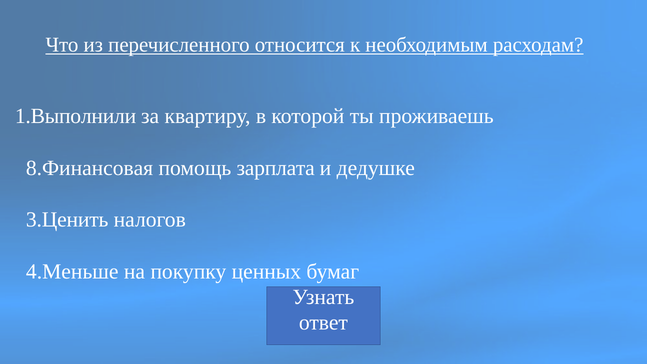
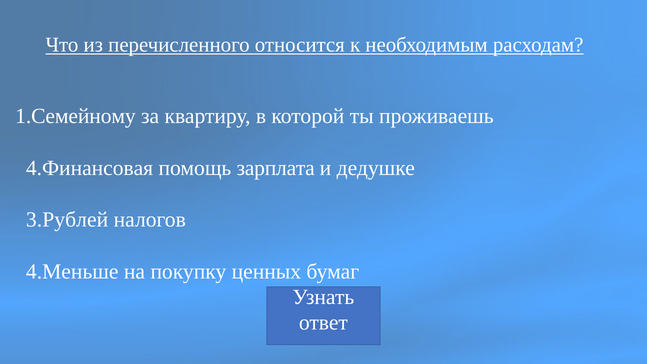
1.Выполнили: 1.Выполнили -> 1.Семейному
8.Финансовая: 8.Финансовая -> 4.Финансовая
3.Ценить: 3.Ценить -> 3.Рублей
